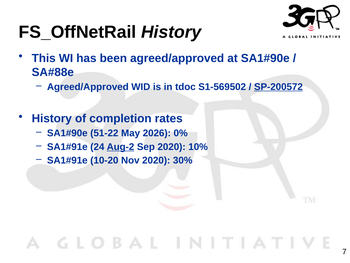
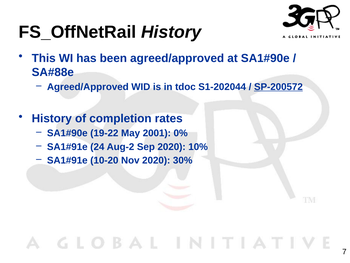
S1-569502: S1-569502 -> S1-202044
51-22: 51-22 -> 19-22
2026: 2026 -> 2001
Aug-2 underline: present -> none
